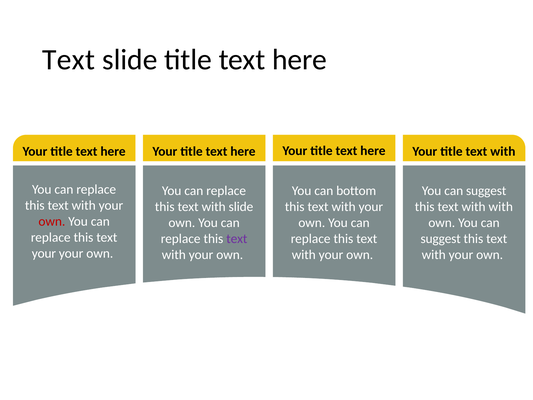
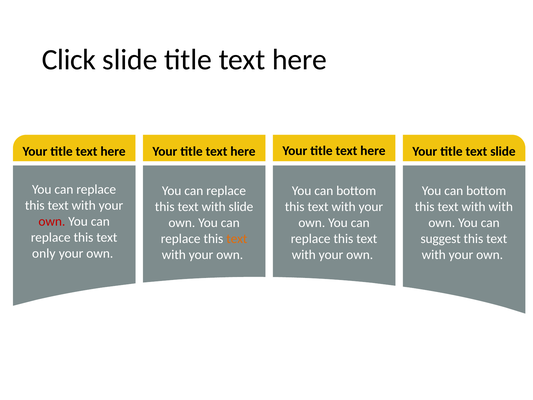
Text at (69, 60): Text -> Click
title text with: with -> slide
suggest at (486, 191): suggest -> bottom
text at (237, 239) colour: purple -> orange
your at (44, 253): your -> only
